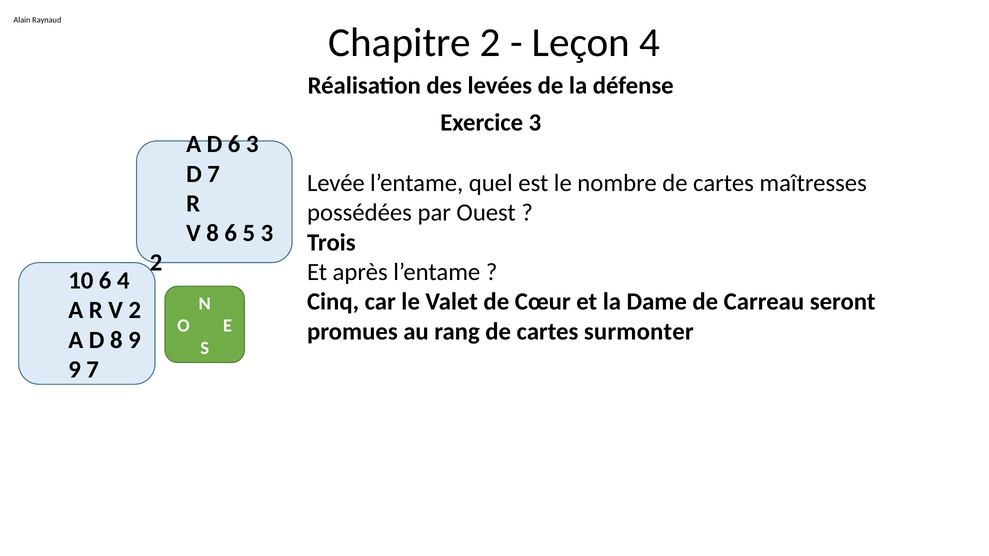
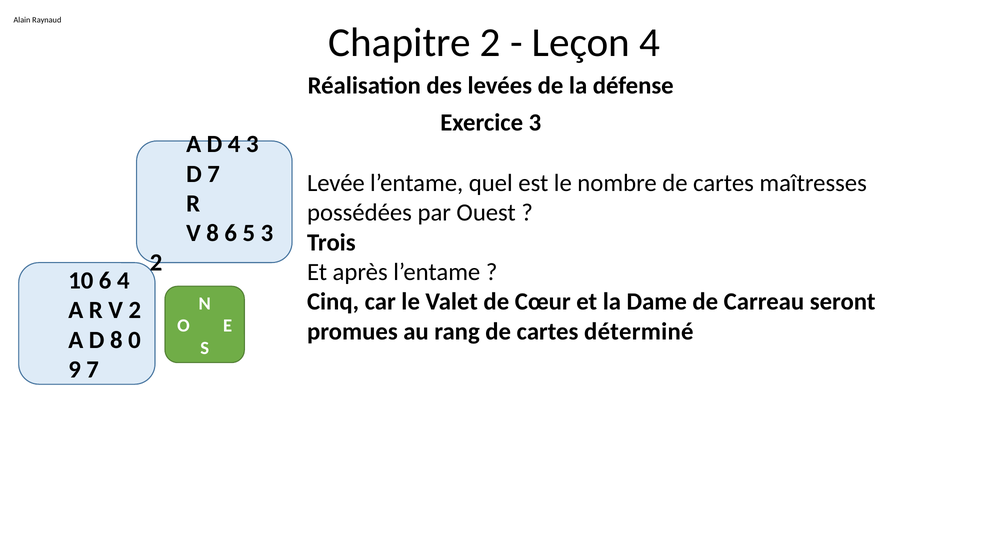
D 6: 6 -> 4
surmonter: surmonter -> déterminé
9: 9 -> 0
